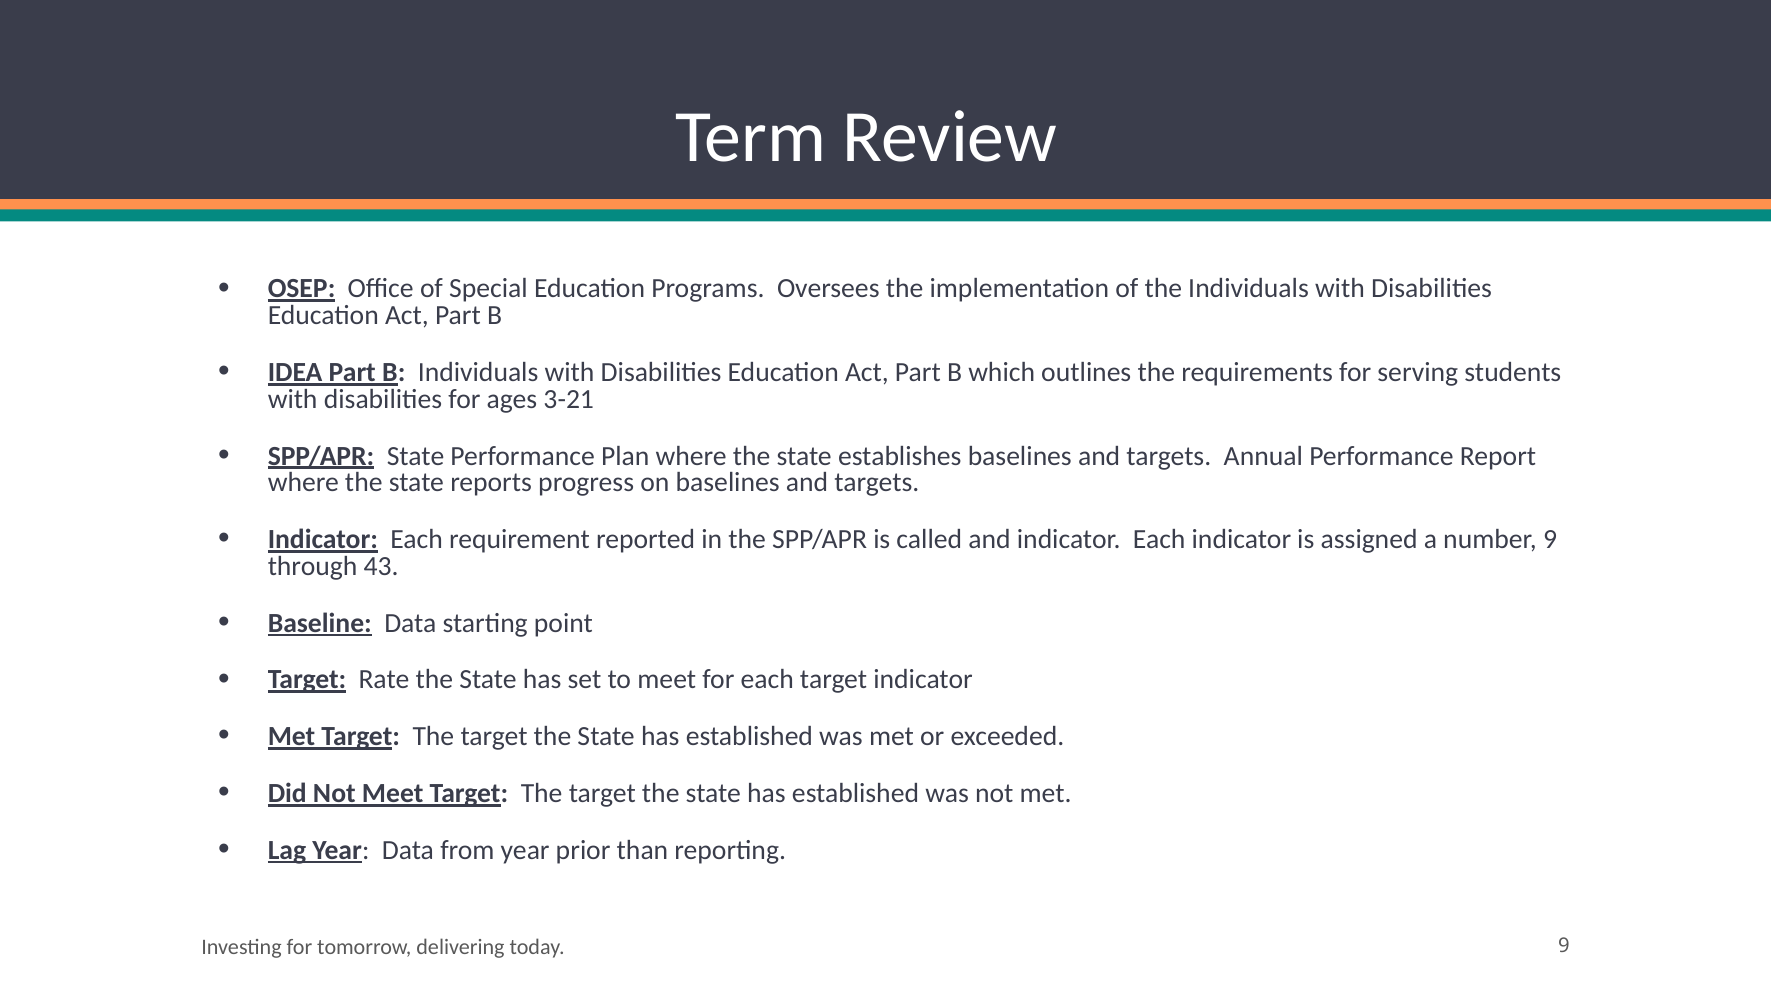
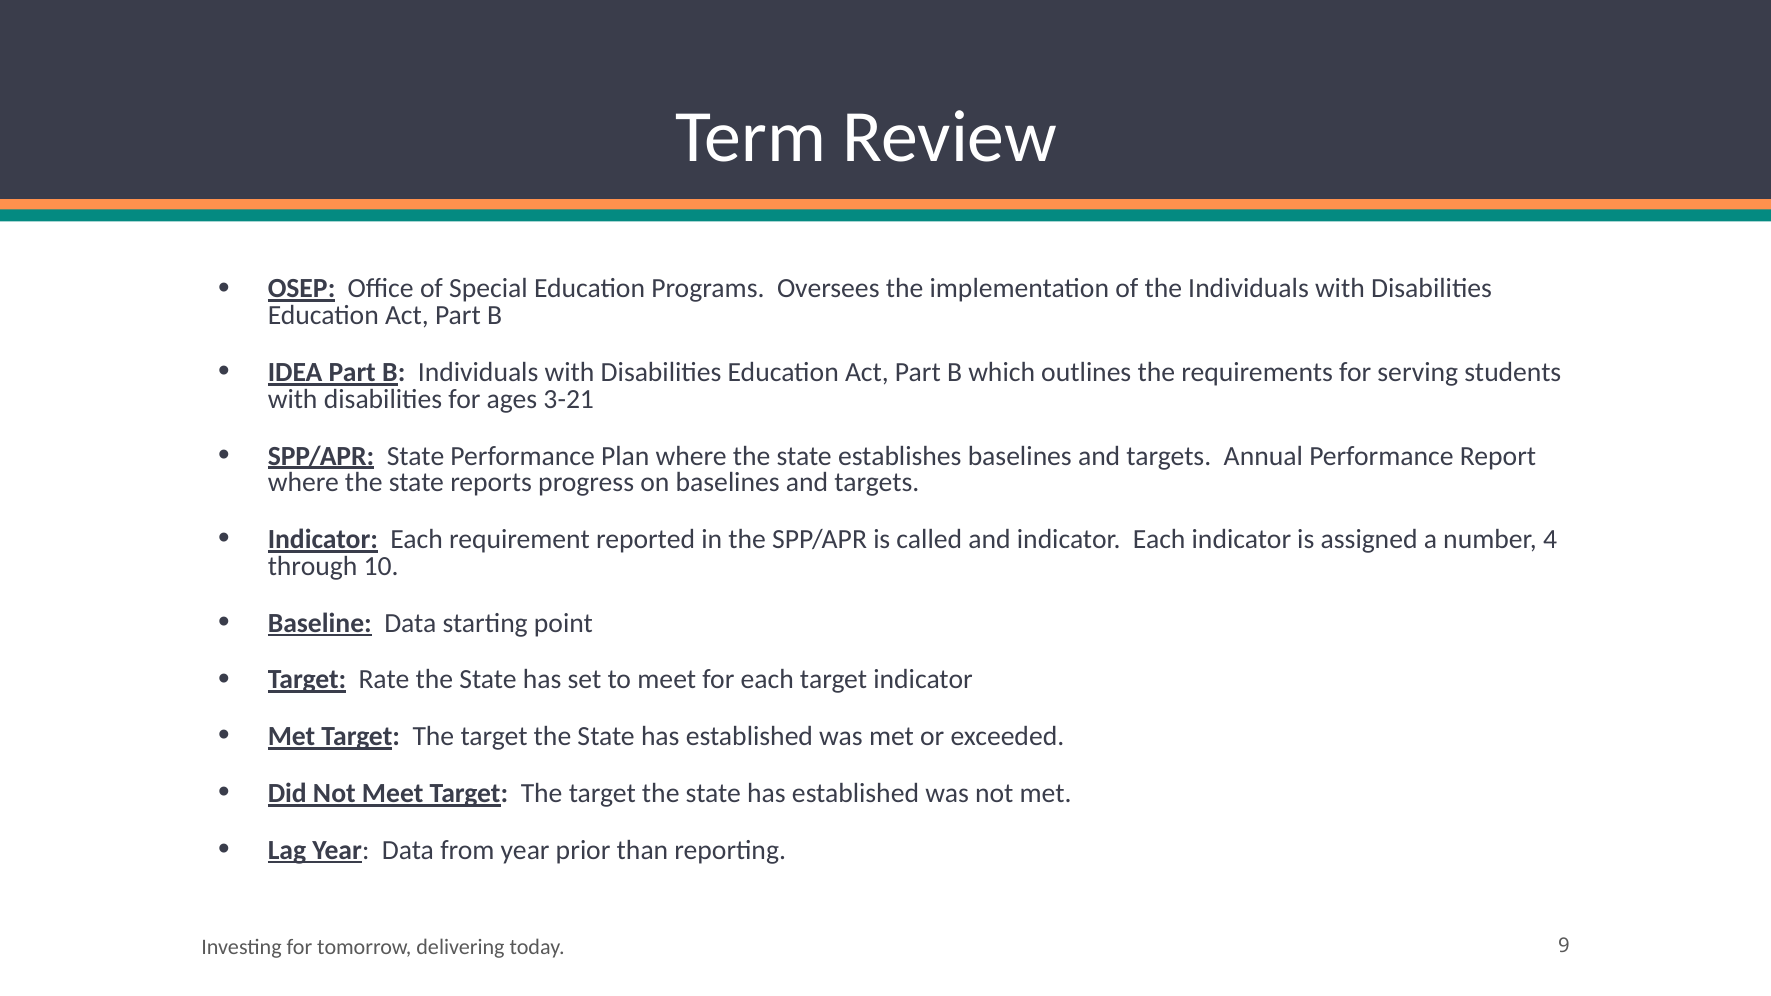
number 9: 9 -> 4
43: 43 -> 10
